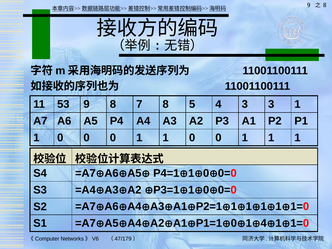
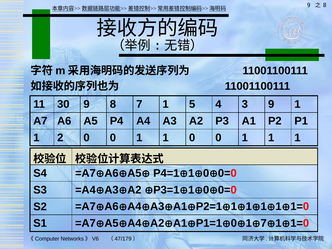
53: 53 -> 30
7 8: 8 -> 1
3 3: 3 -> 9
0 at (60, 138): 0 -> 2
4 at (264, 223): 4 -> 7
